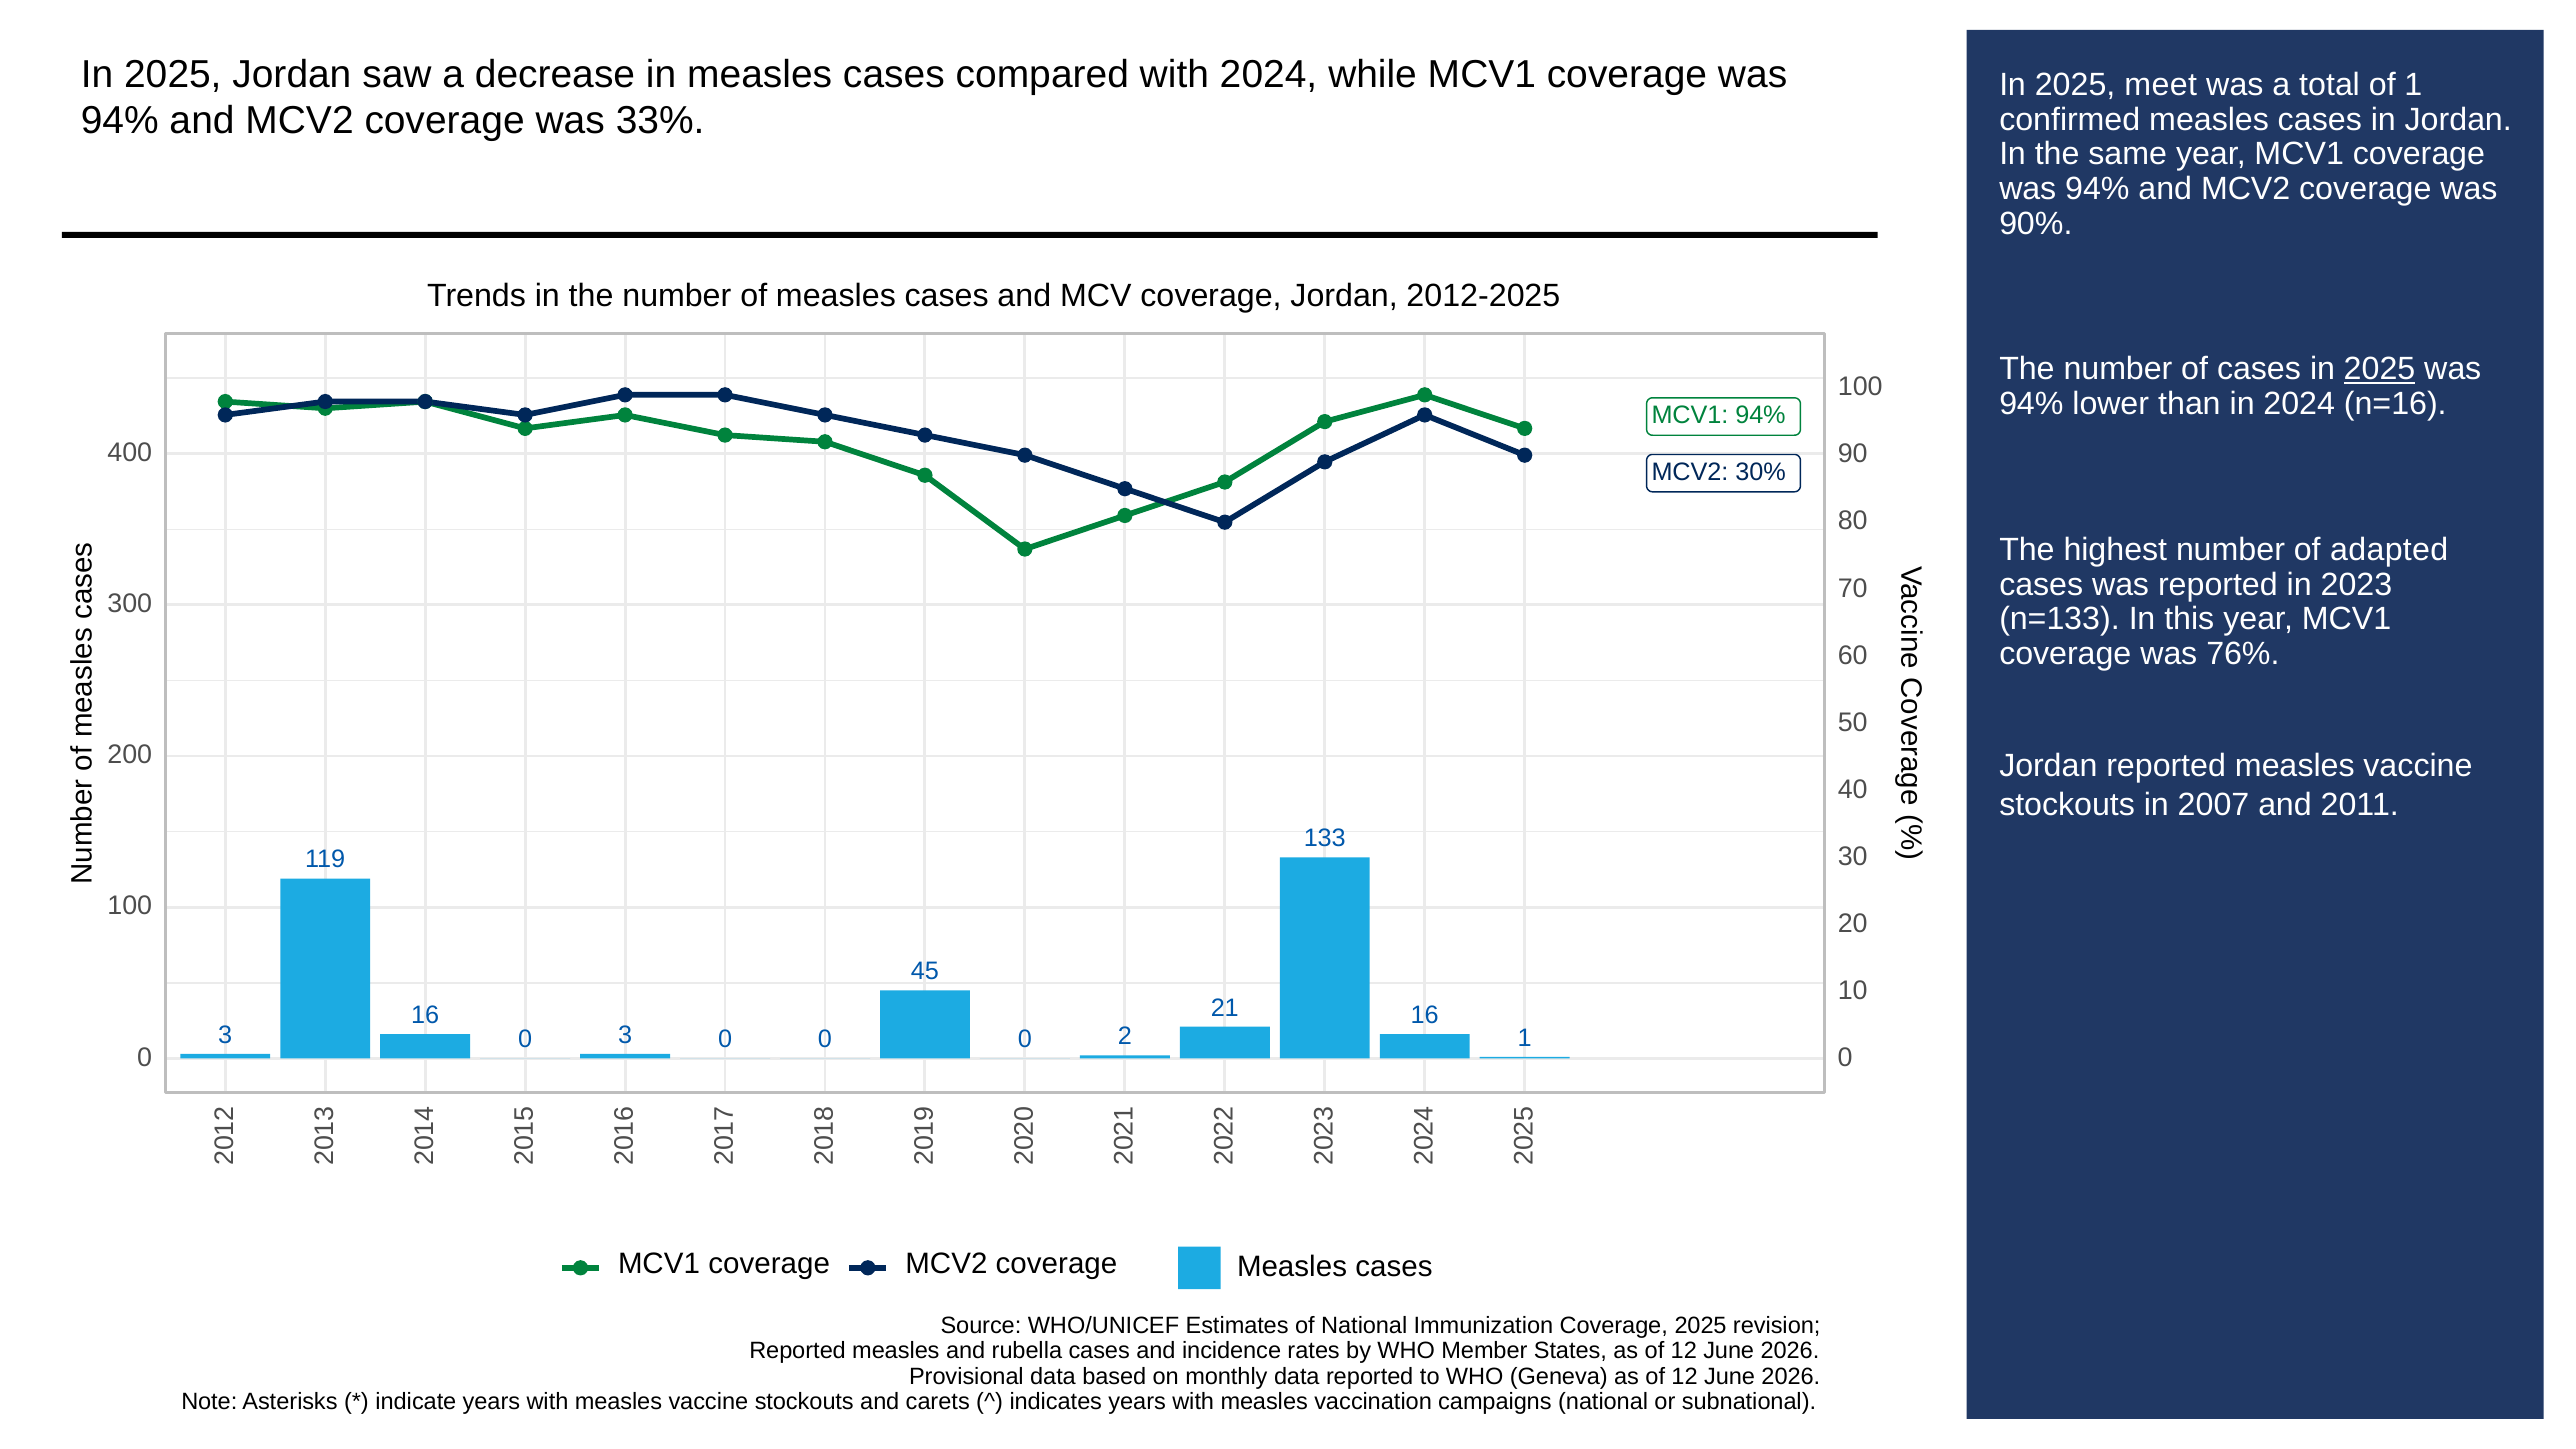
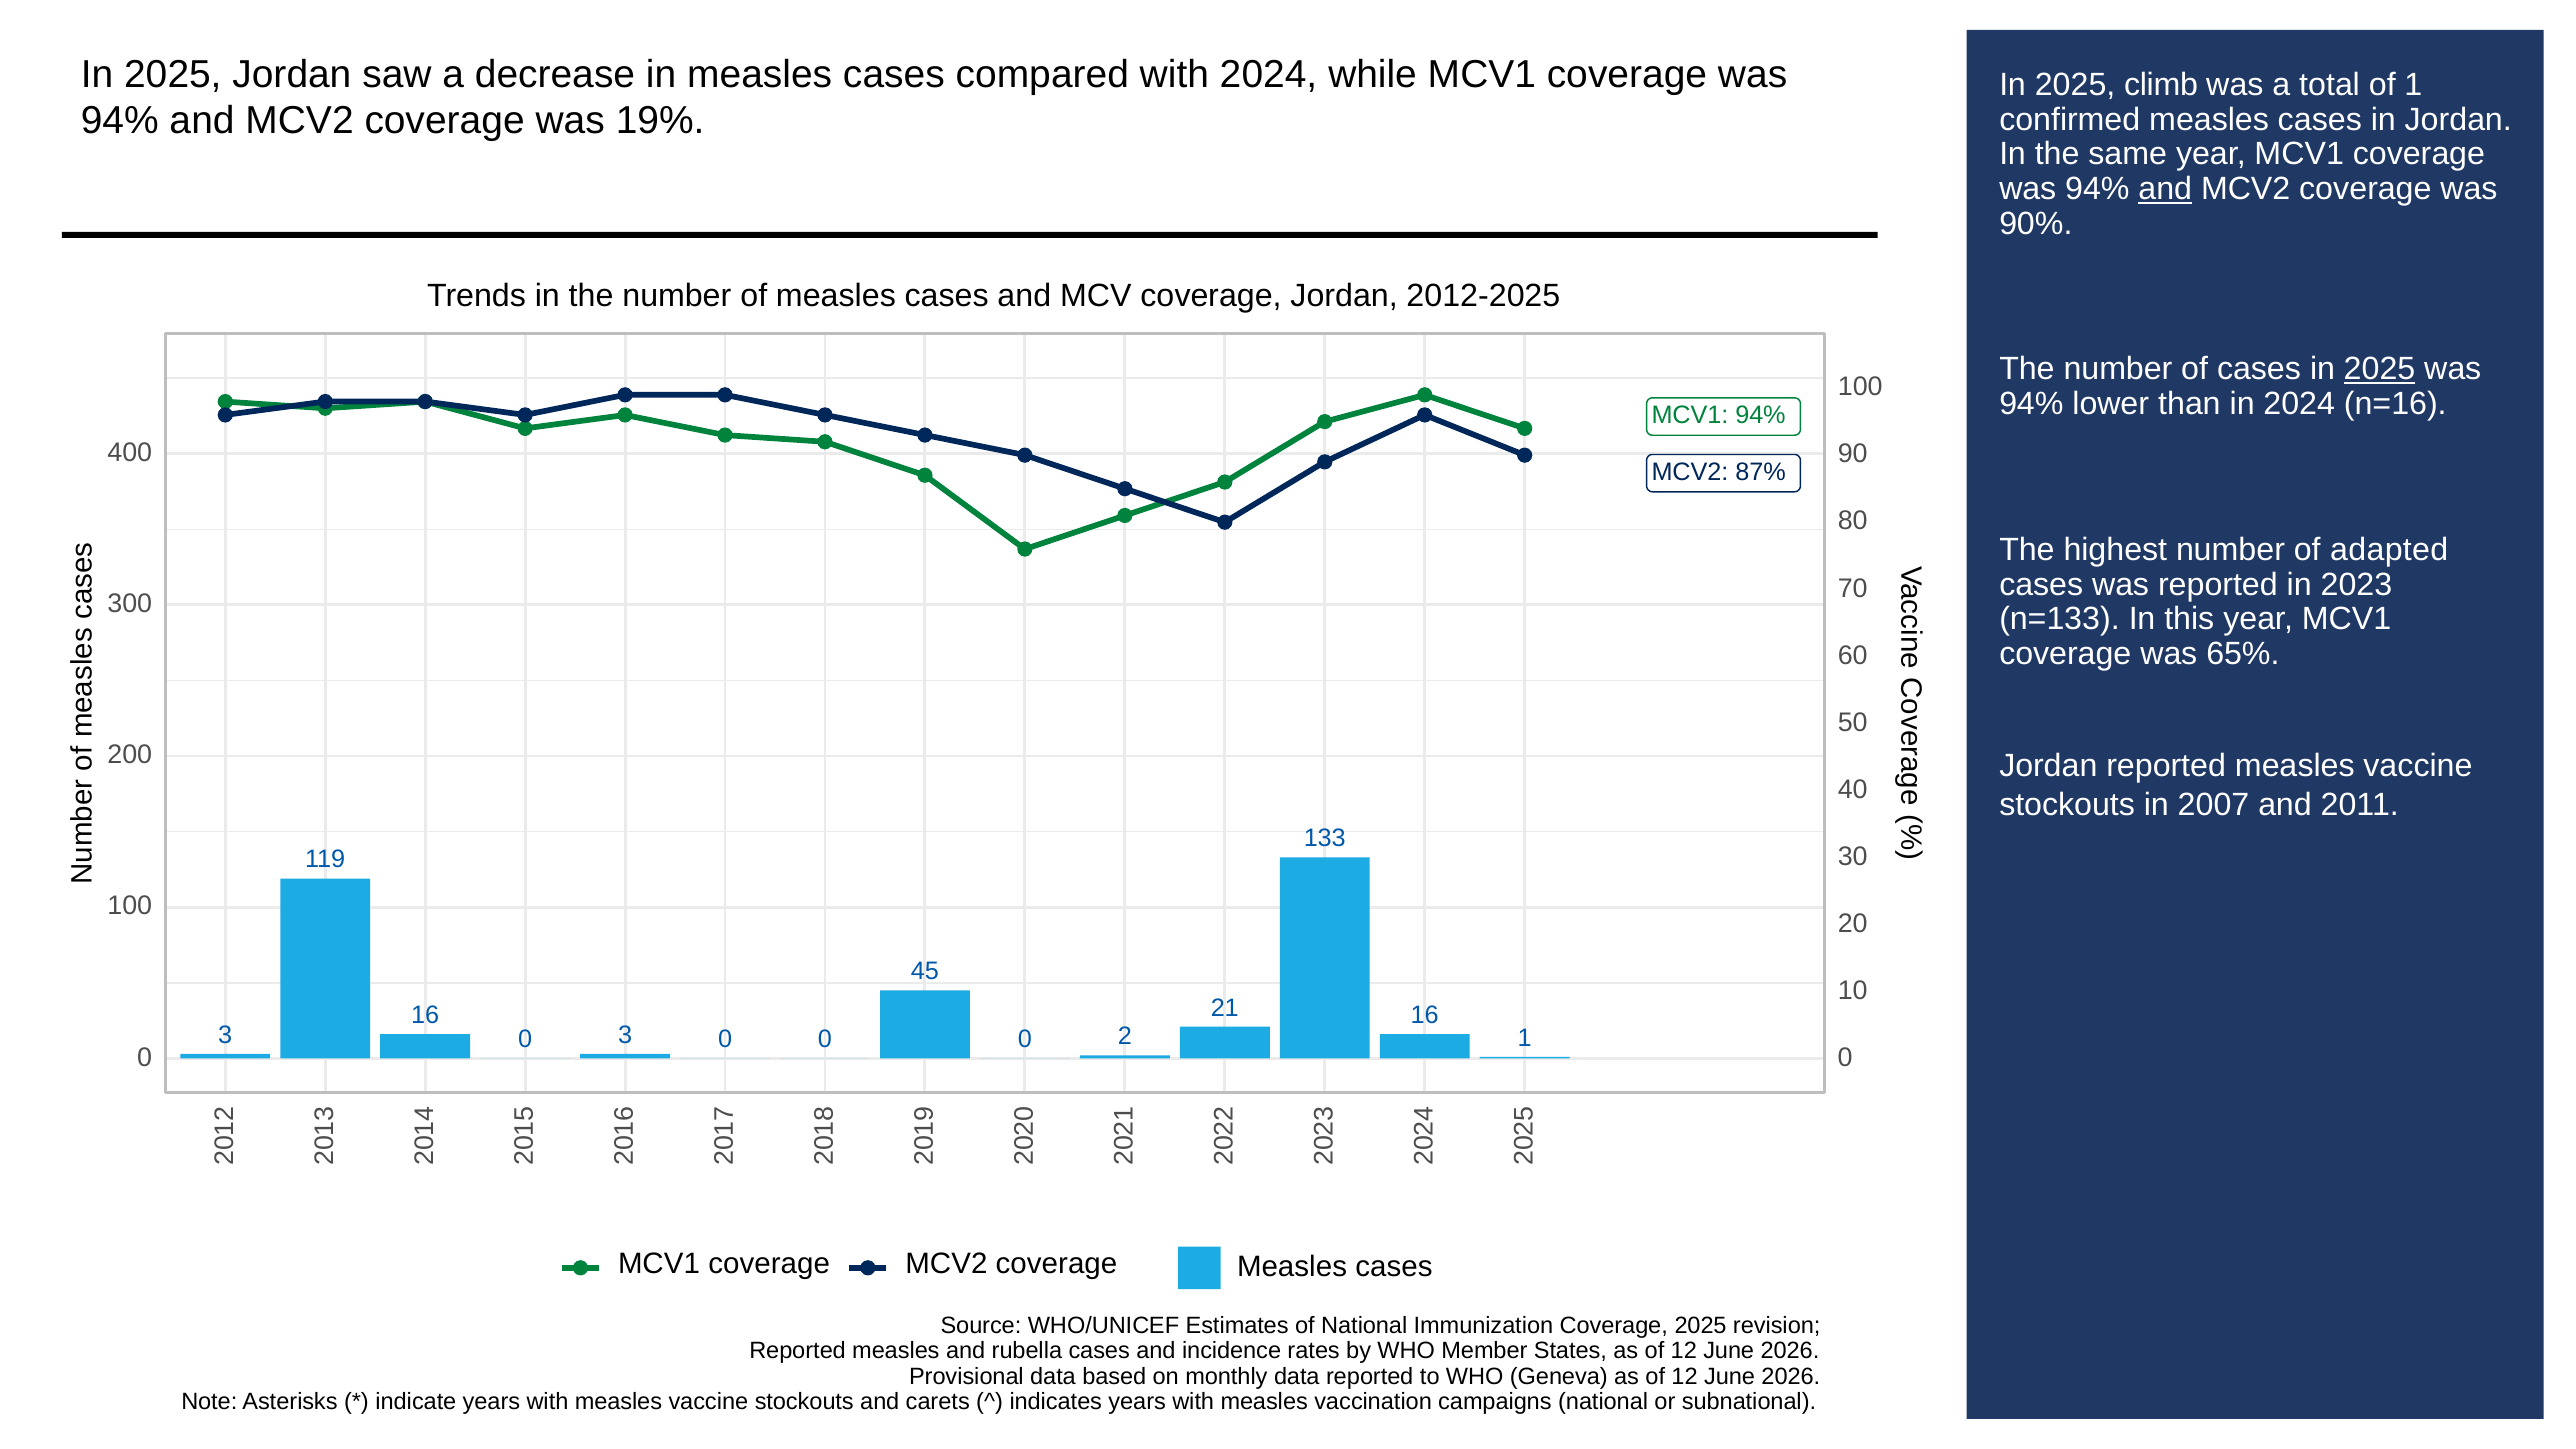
meet: meet -> climb
33%: 33% -> 19%
and at (2165, 189) underline: none -> present
30%: 30% -> 87%
76%: 76% -> 65%
